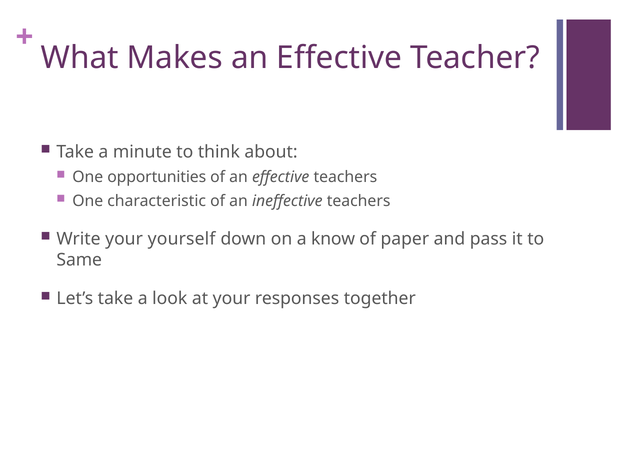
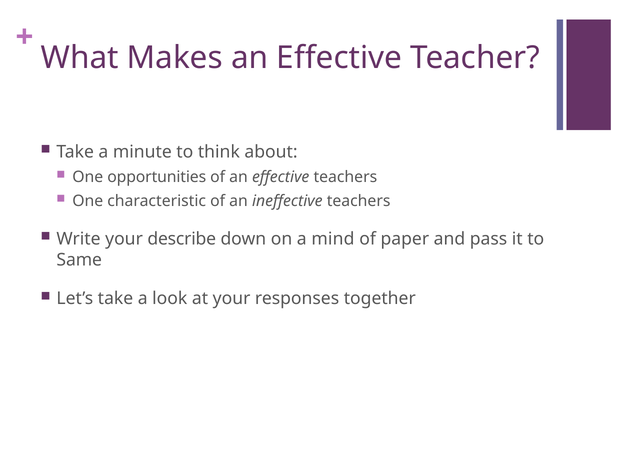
yourself: yourself -> describe
know: know -> mind
